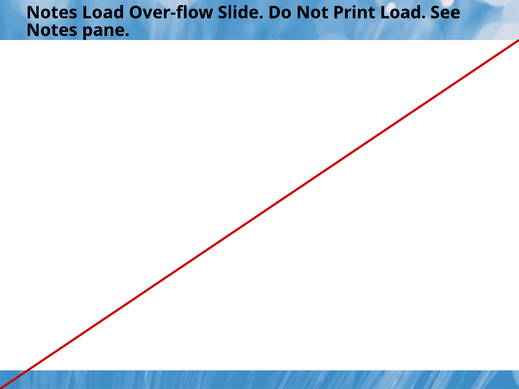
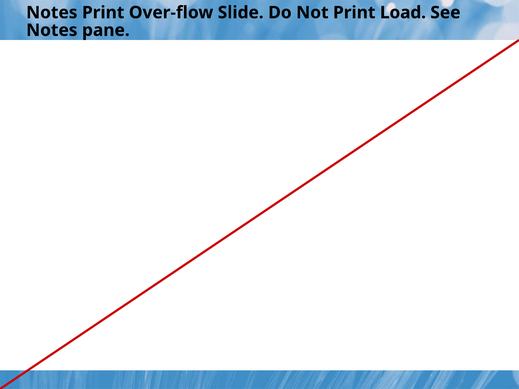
Notes Load: Load -> Print
